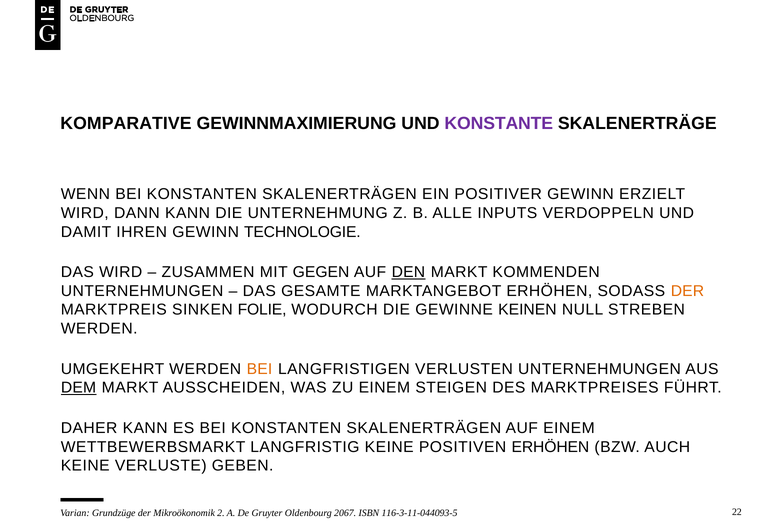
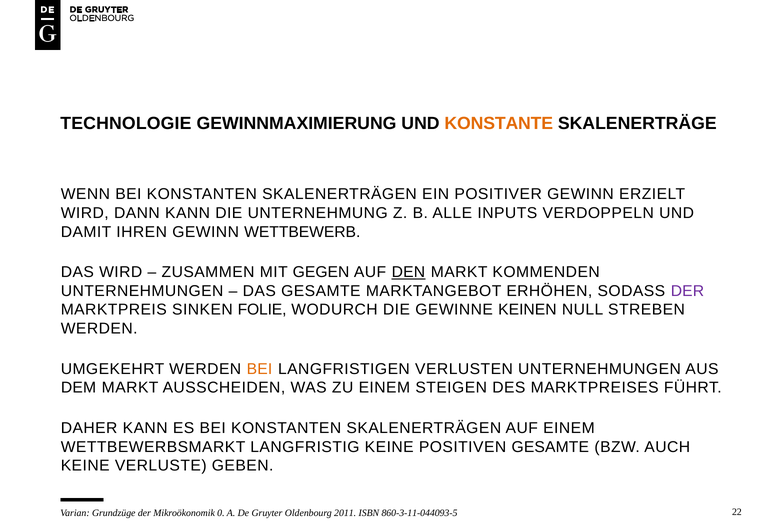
KOMPARATIVE: KOMPARATIVE -> TECHNOLOGIE
KONSTANTE colour: purple -> orange
TECHNOLOGIE: TECHNOLOGIE -> WETTBEWERB
DER at (687, 291) colour: orange -> purple
DEM underline: present -> none
POSITIVEN ERHÖHEN: ERHÖHEN -> GESAMTE
2: 2 -> 0
2067: 2067 -> 2011
116-3-11-044093-5: 116-3-11-044093-5 -> 860-3-11-044093-5
